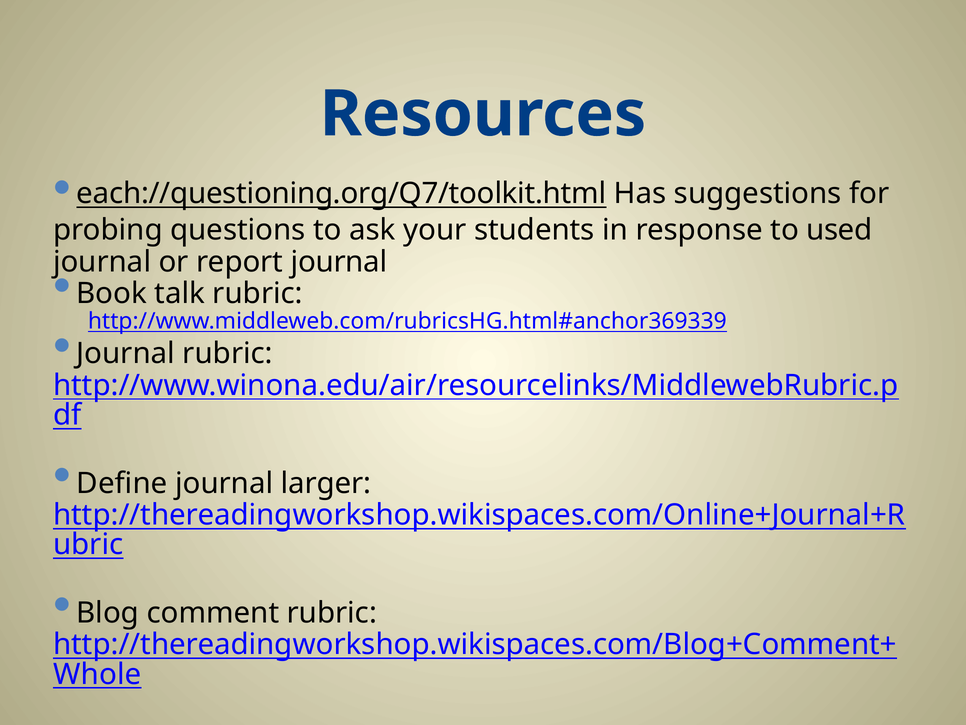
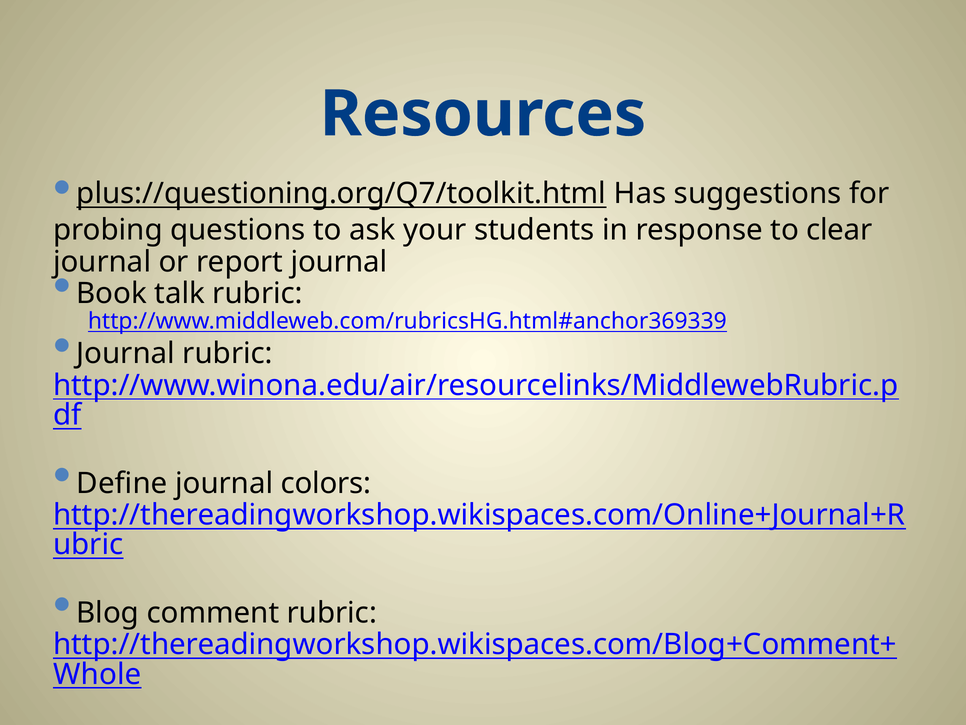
each://questioning.org/Q7/toolkit.html: each://questioning.org/Q7/toolkit.html -> plus://questioning.org/Q7/toolkit.html
used: used -> clear
larger: larger -> colors
